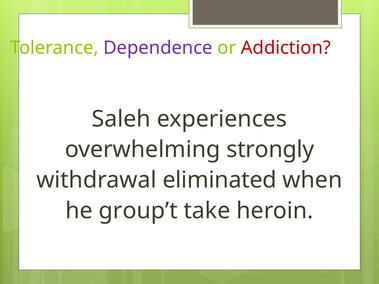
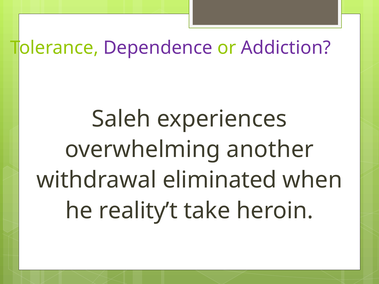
Addiction colour: red -> purple
strongly: strongly -> another
group’t: group’t -> reality’t
